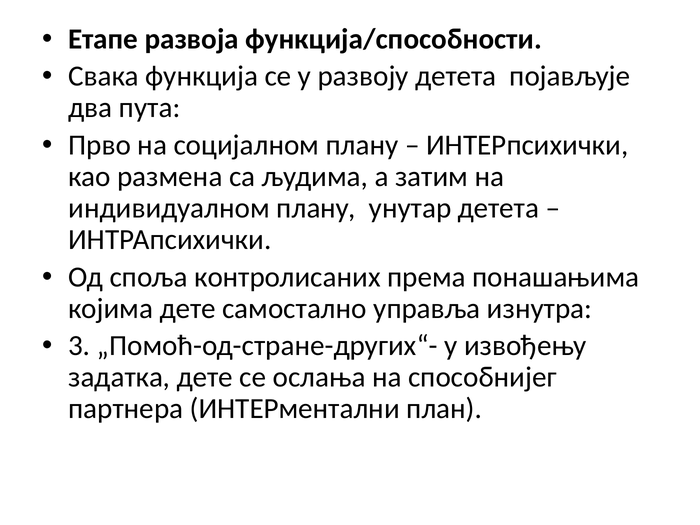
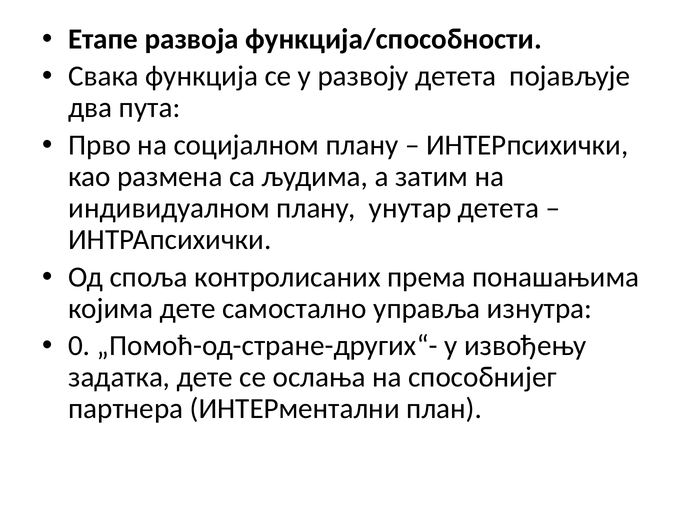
3: 3 -> 0
